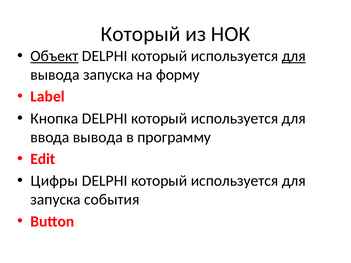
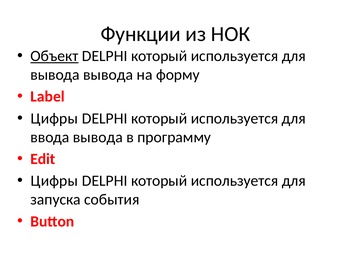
Который at (141, 34): Который -> Функции
для at (294, 56) underline: present -> none
вывода запуска: запуска -> вывода
Кнопка at (54, 119): Кнопка -> Цифры
